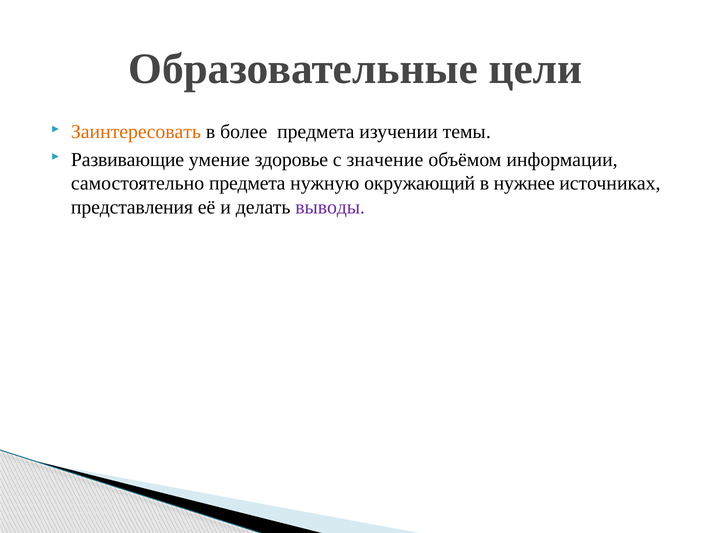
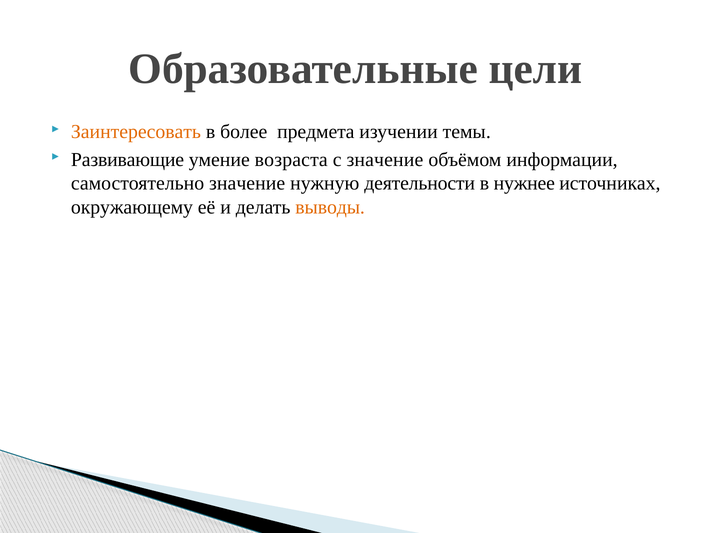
здоровье: здоровье -> возраста
самостоятельно предмета: предмета -> значение
окружающий: окружающий -> деятельности
представления: представления -> окружающему
выводы colour: purple -> orange
